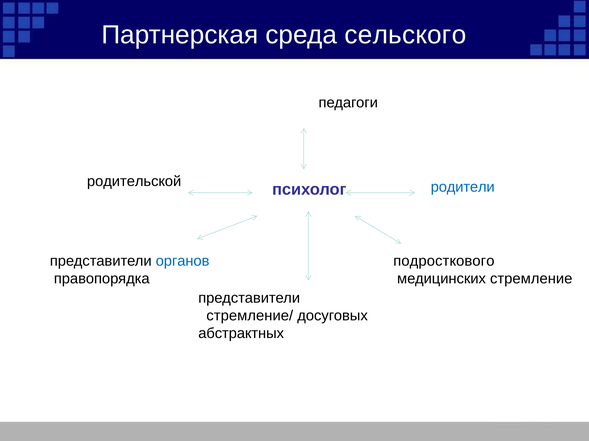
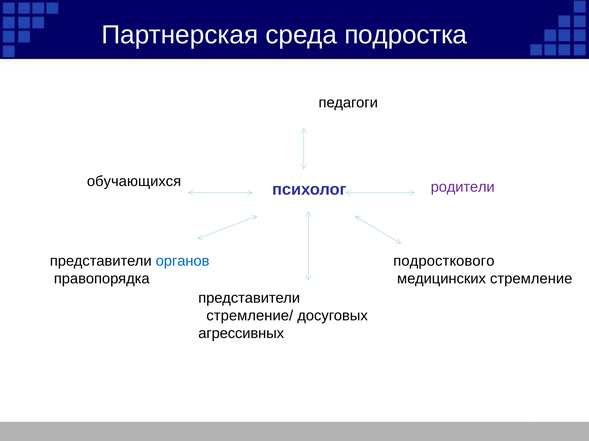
сельского: сельского -> подростка
родительской: родительской -> обучающихся
родители colour: blue -> purple
абстрактных: абстрактных -> агрессивных
